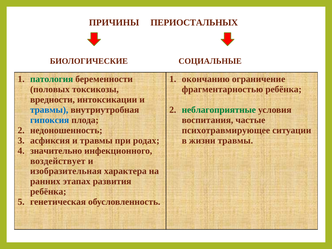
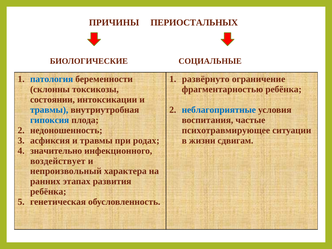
патология colour: green -> blue
окончанию: окончанию -> развёрнуто
половых: половых -> склонны
вредности: вредности -> состоянии
неблагоприятные colour: green -> blue
жизни травмы: травмы -> сдвигам
изобразительная: изобразительная -> непроизвольный
